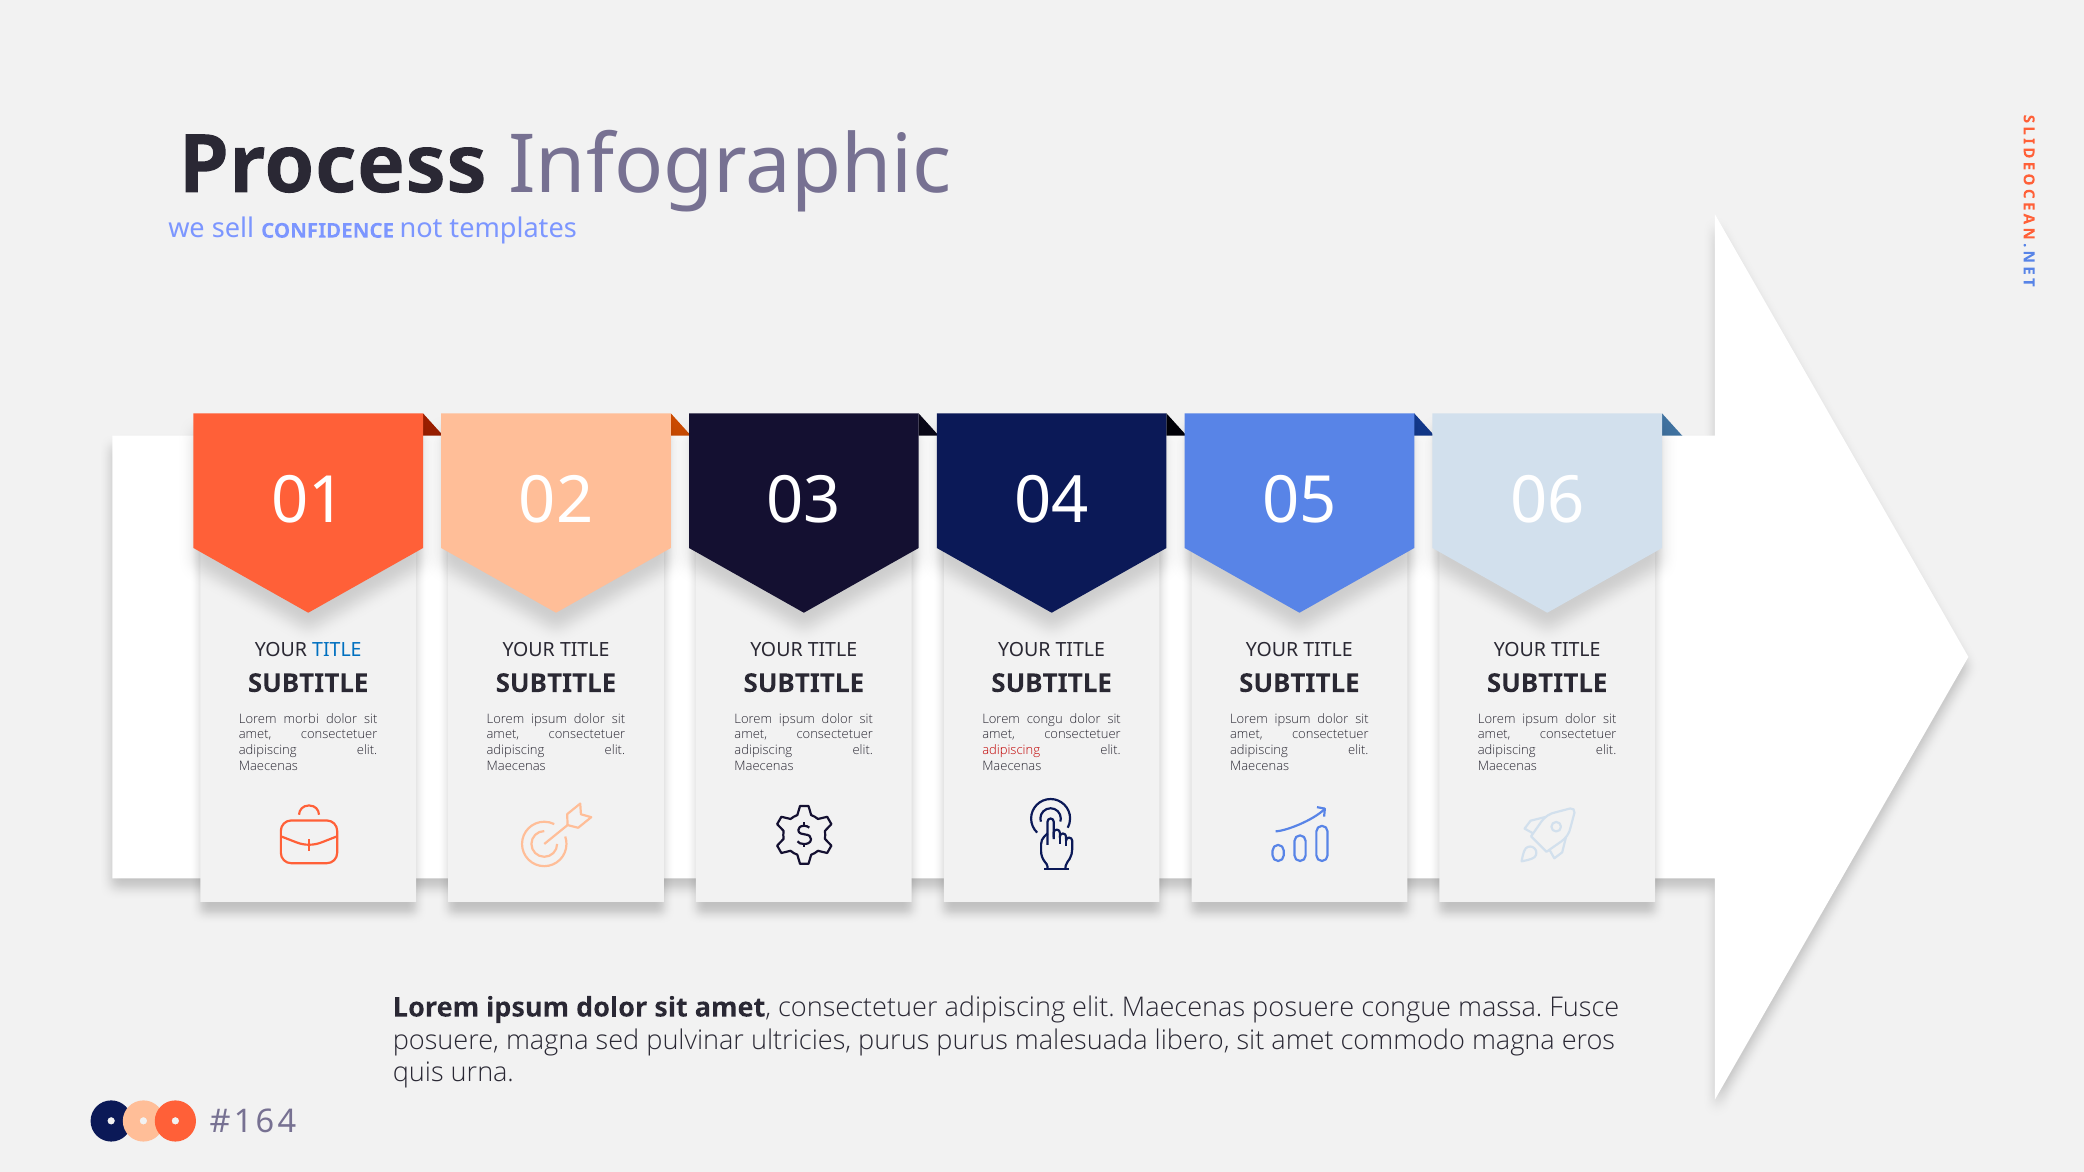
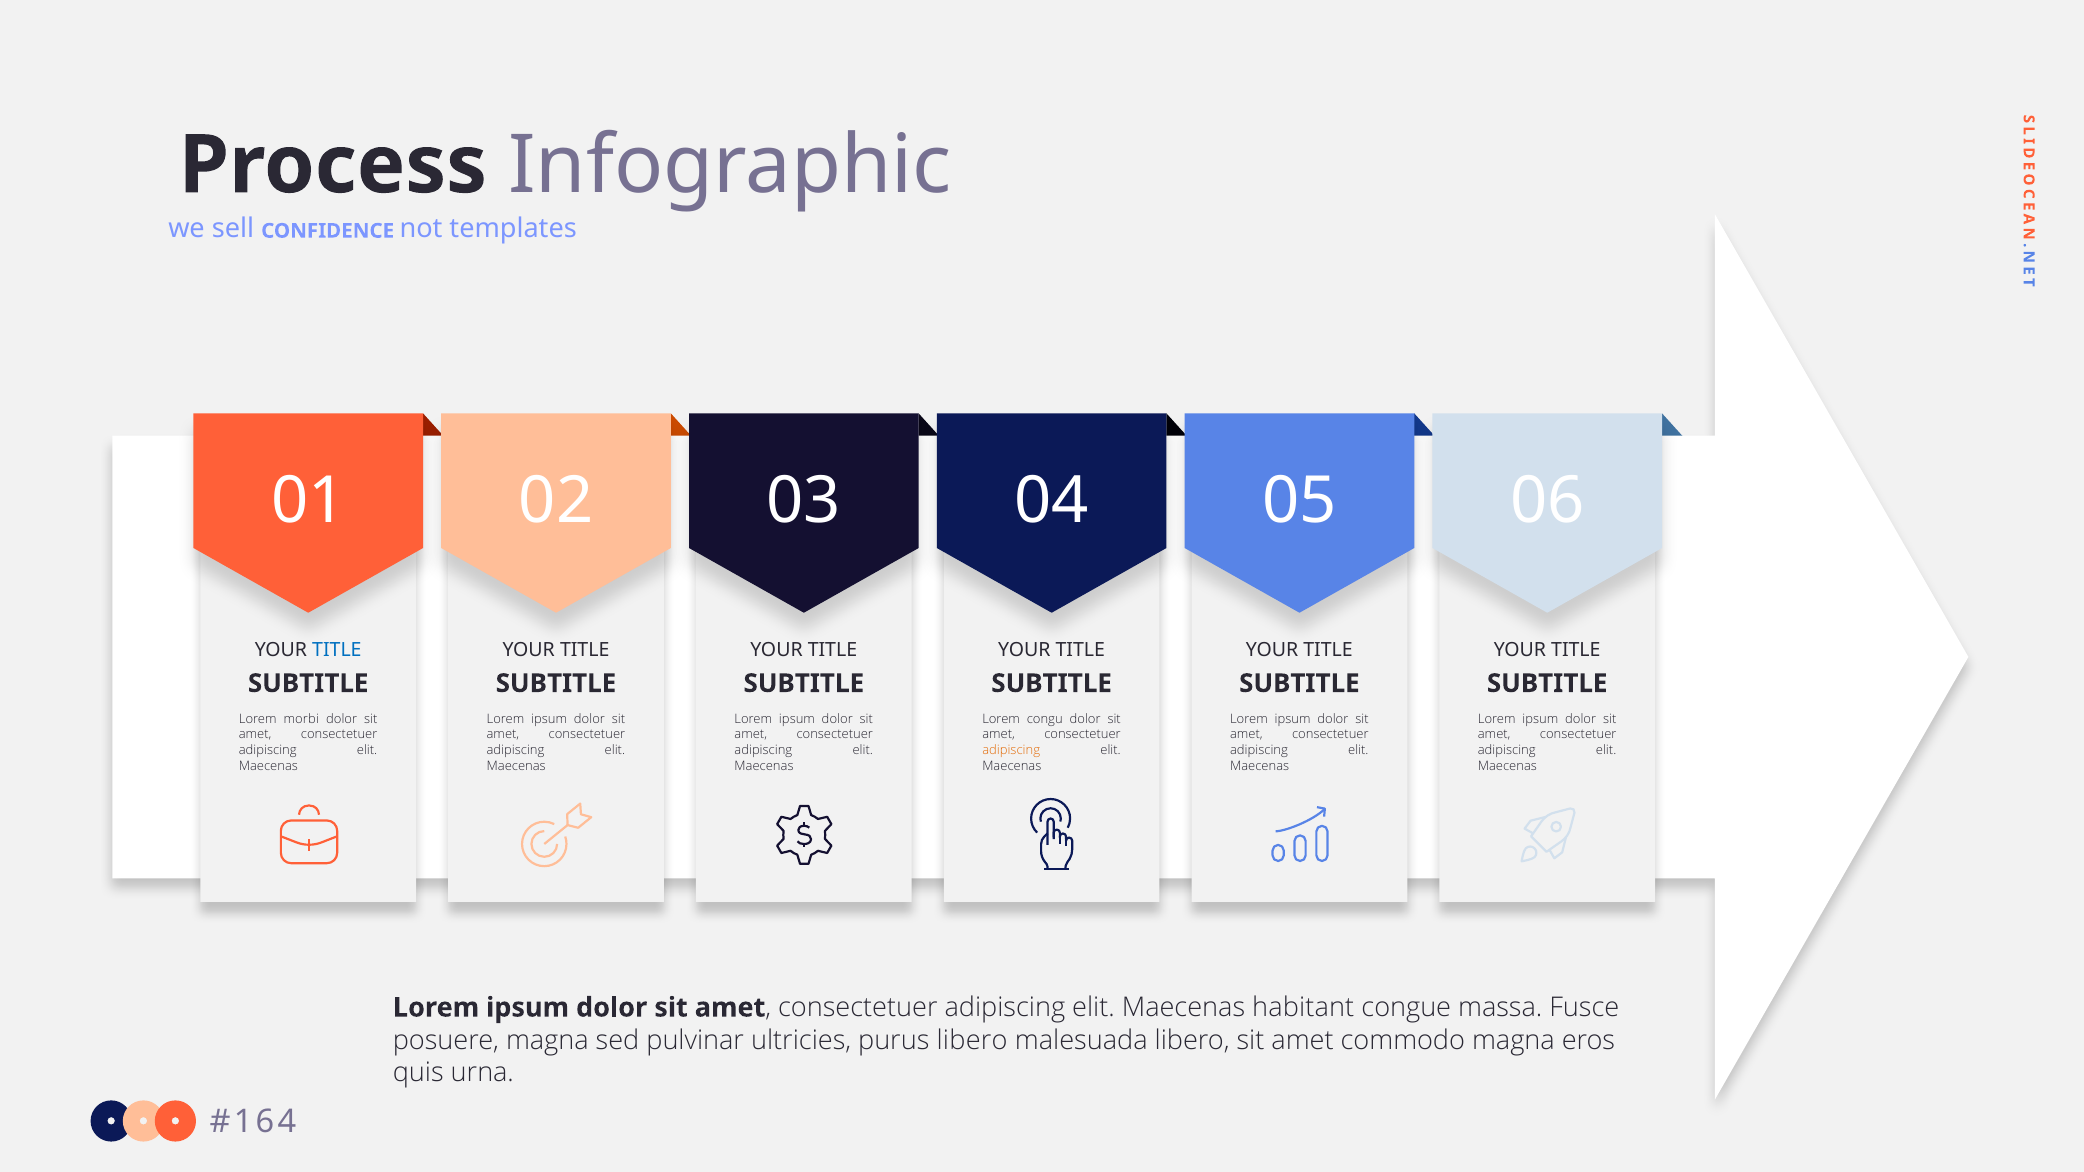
adipiscing at (1011, 750) colour: red -> orange
Maecenas posuere: posuere -> habitant
purus purus: purus -> libero
